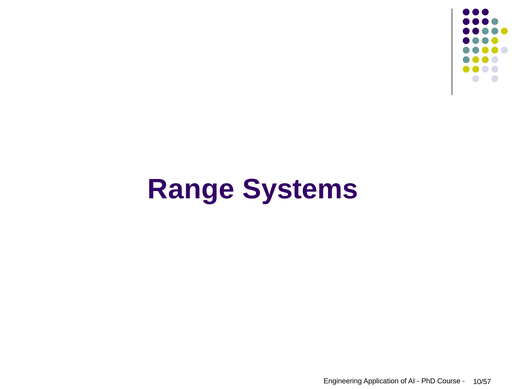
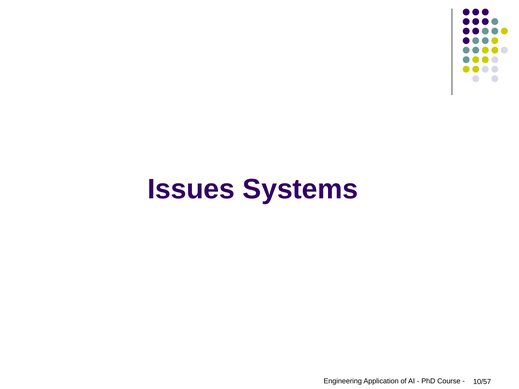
Range: Range -> Issues
